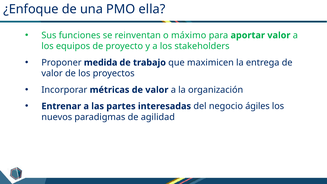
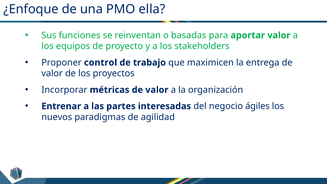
máximo: máximo -> basadas
medida: medida -> control
